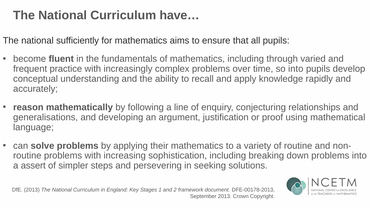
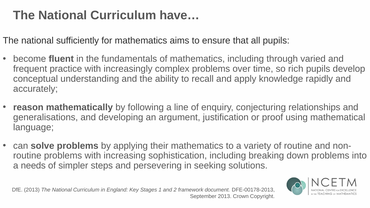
so into: into -> rich
assert: assert -> needs
